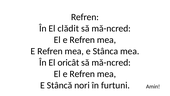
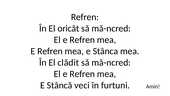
clădit: clădit -> oricât
oricât: oricât -> clădit
nori: nori -> veci
